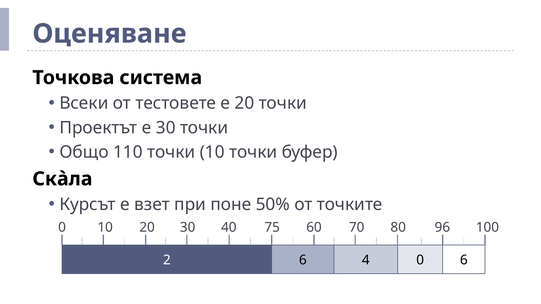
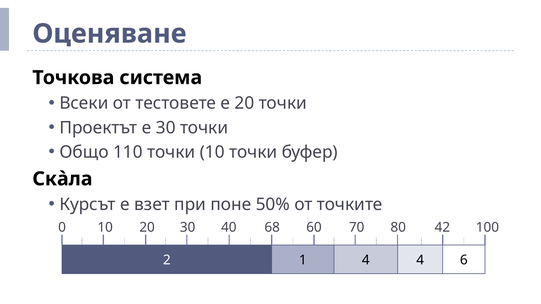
75: 75 -> 68
96: 96 -> 42
2 6: 6 -> 1
4 0: 0 -> 4
